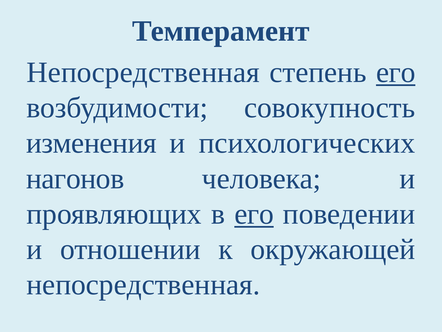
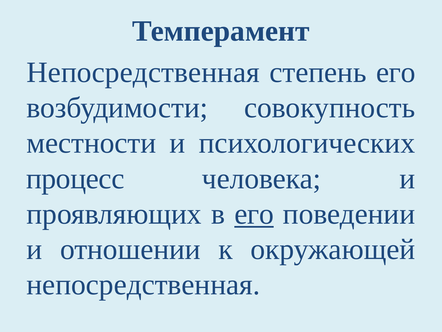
его at (396, 72) underline: present -> none
изменения: изменения -> местности
нагонов: нагонов -> процесс
